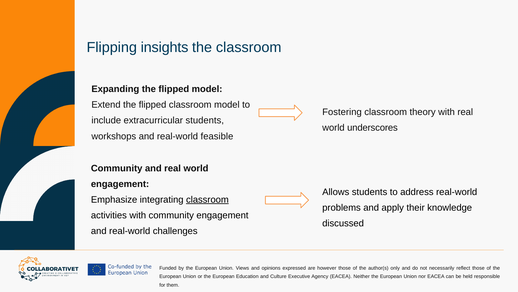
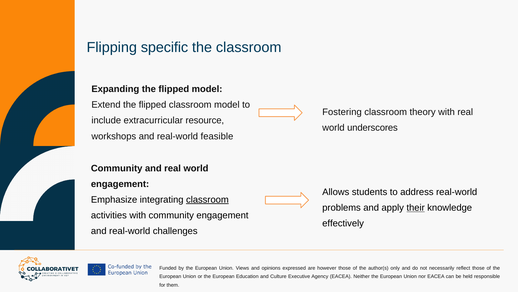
insights: insights -> specific
extracurricular students: students -> resource
their underline: none -> present
discussed: discussed -> effectively
